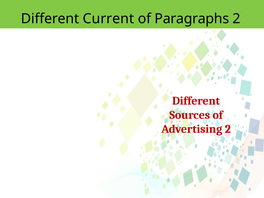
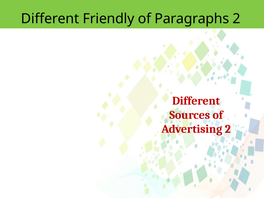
Current: Current -> Friendly
